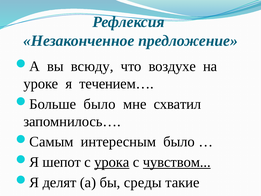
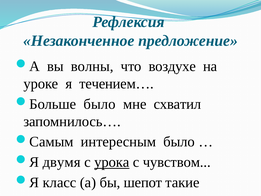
всюду: всюду -> волны
шепот: шепот -> двумя
чувством underline: present -> none
делят: делят -> класс
среды: среды -> шепот
